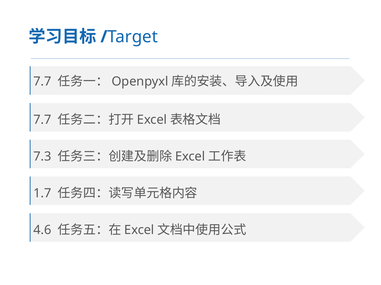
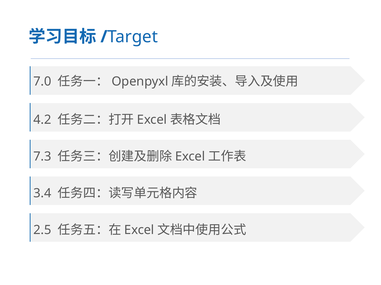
7.7 at (42, 82): 7.7 -> 7.0
7.7 at (42, 120): 7.7 -> 4.2
1.7: 1.7 -> 3.4
4.6: 4.6 -> 2.5
